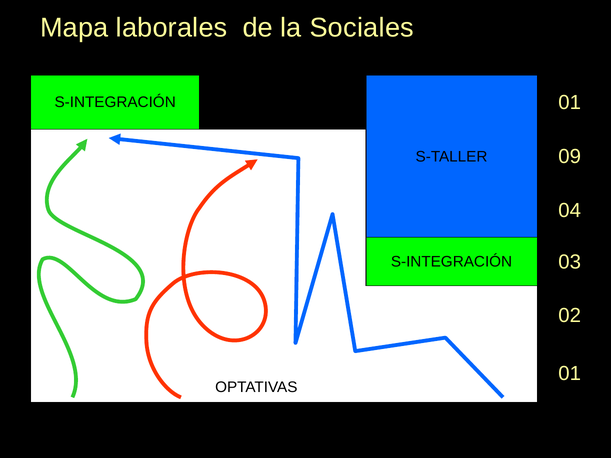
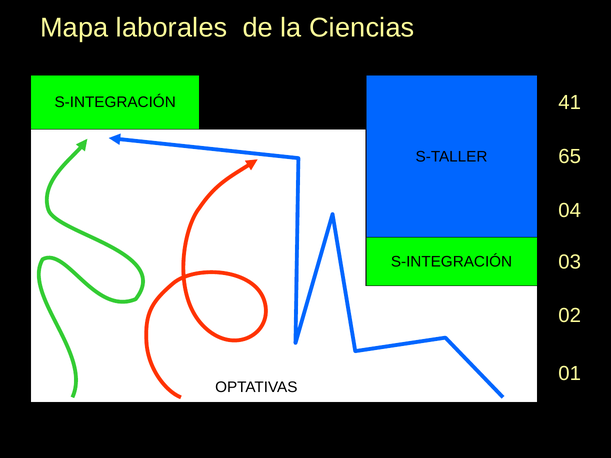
Sociales: Sociales -> Ciencias
S-INTEGRACIÓN 01: 01 -> 41
09: 09 -> 65
